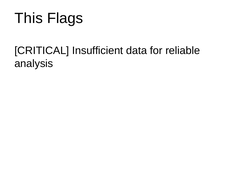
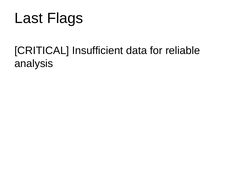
This: This -> Last
